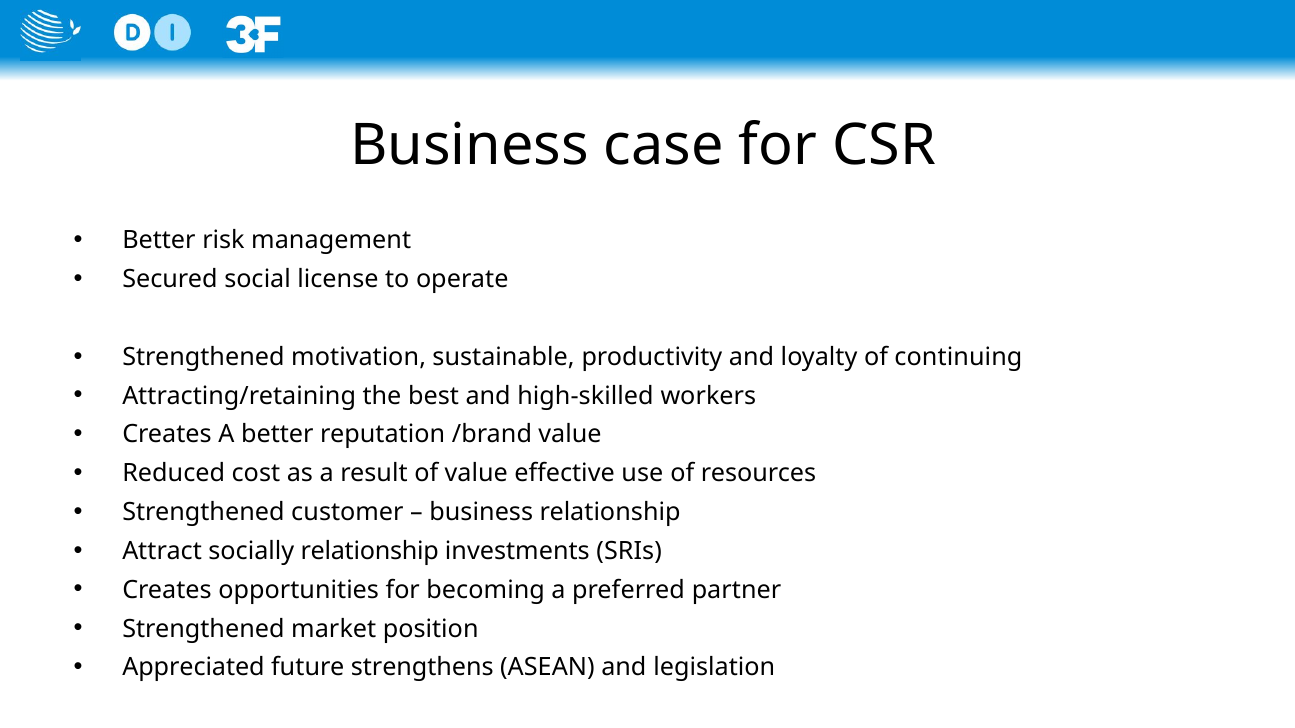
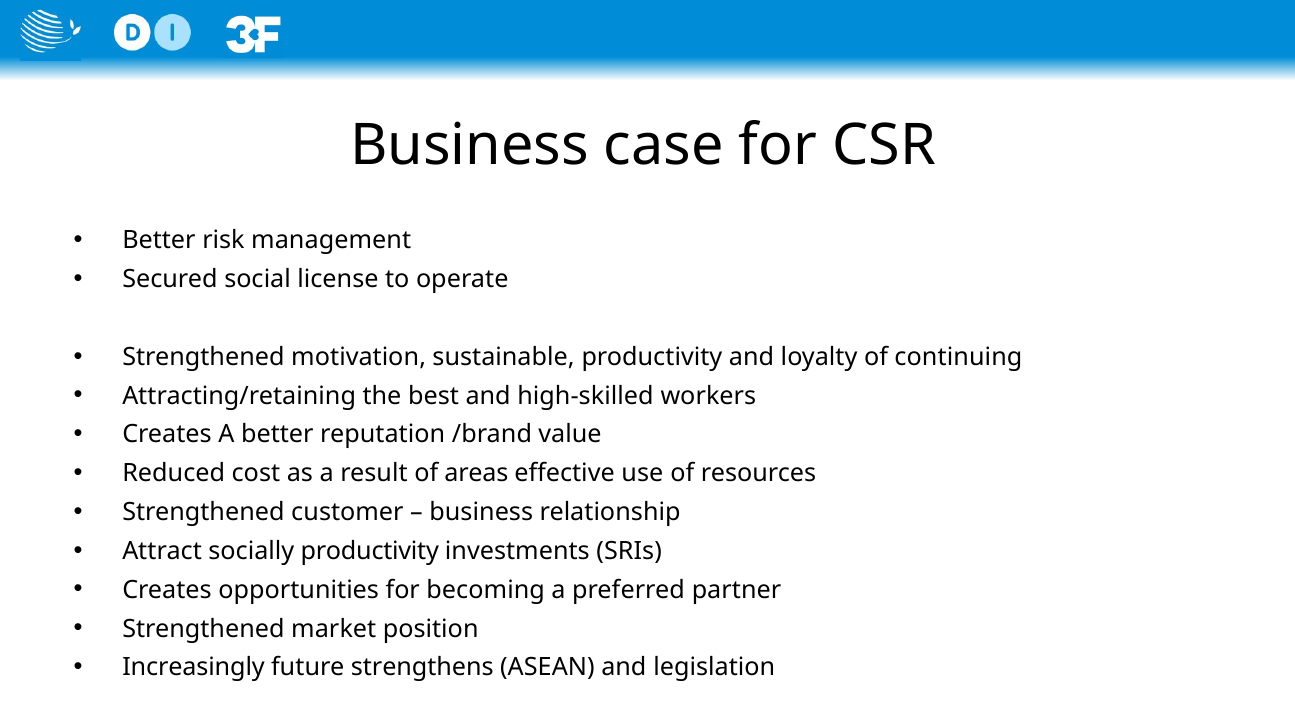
of value: value -> areas
socially relationship: relationship -> productivity
Appreciated: Appreciated -> Increasingly
